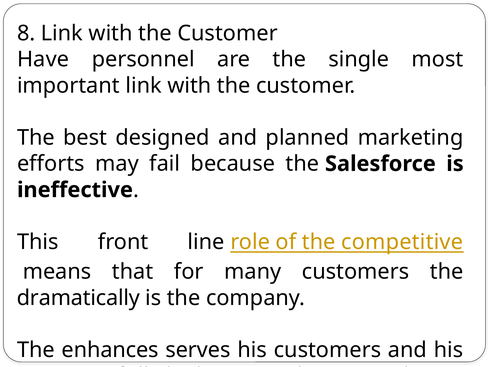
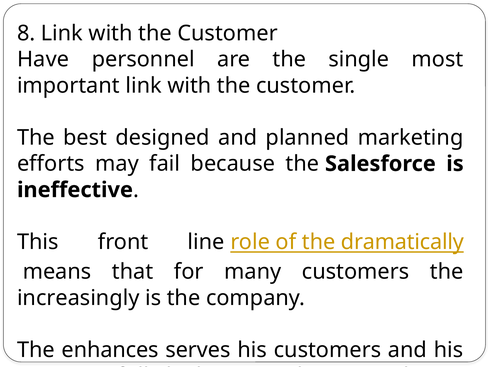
competitive: competitive -> dramatically
dramatically: dramatically -> increasingly
